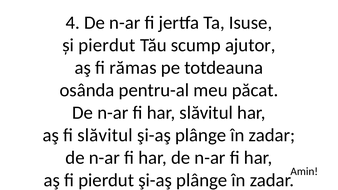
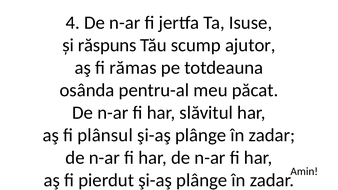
și pierdut: pierdut -> răspuns
fi slăvitul: slăvitul -> plânsul
